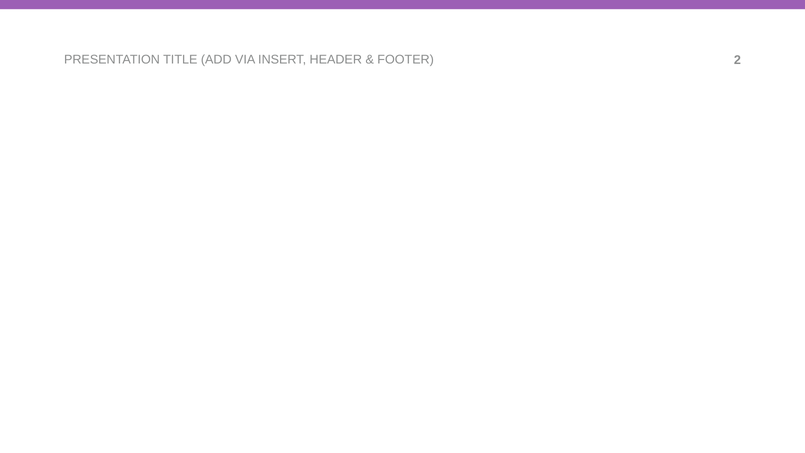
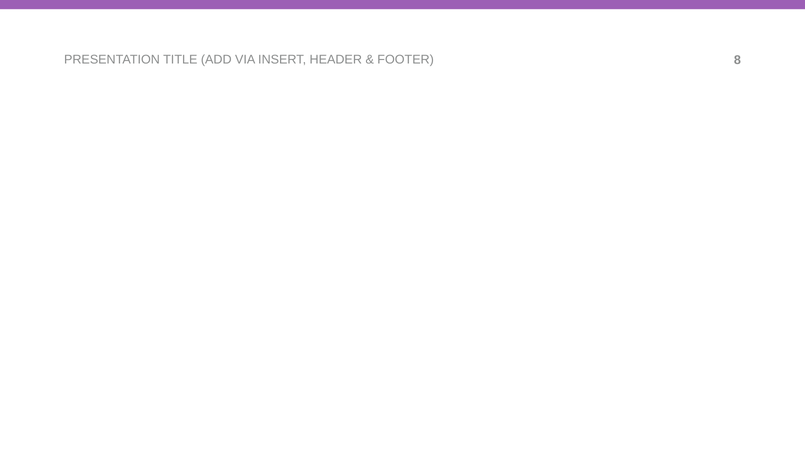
2: 2 -> 8
